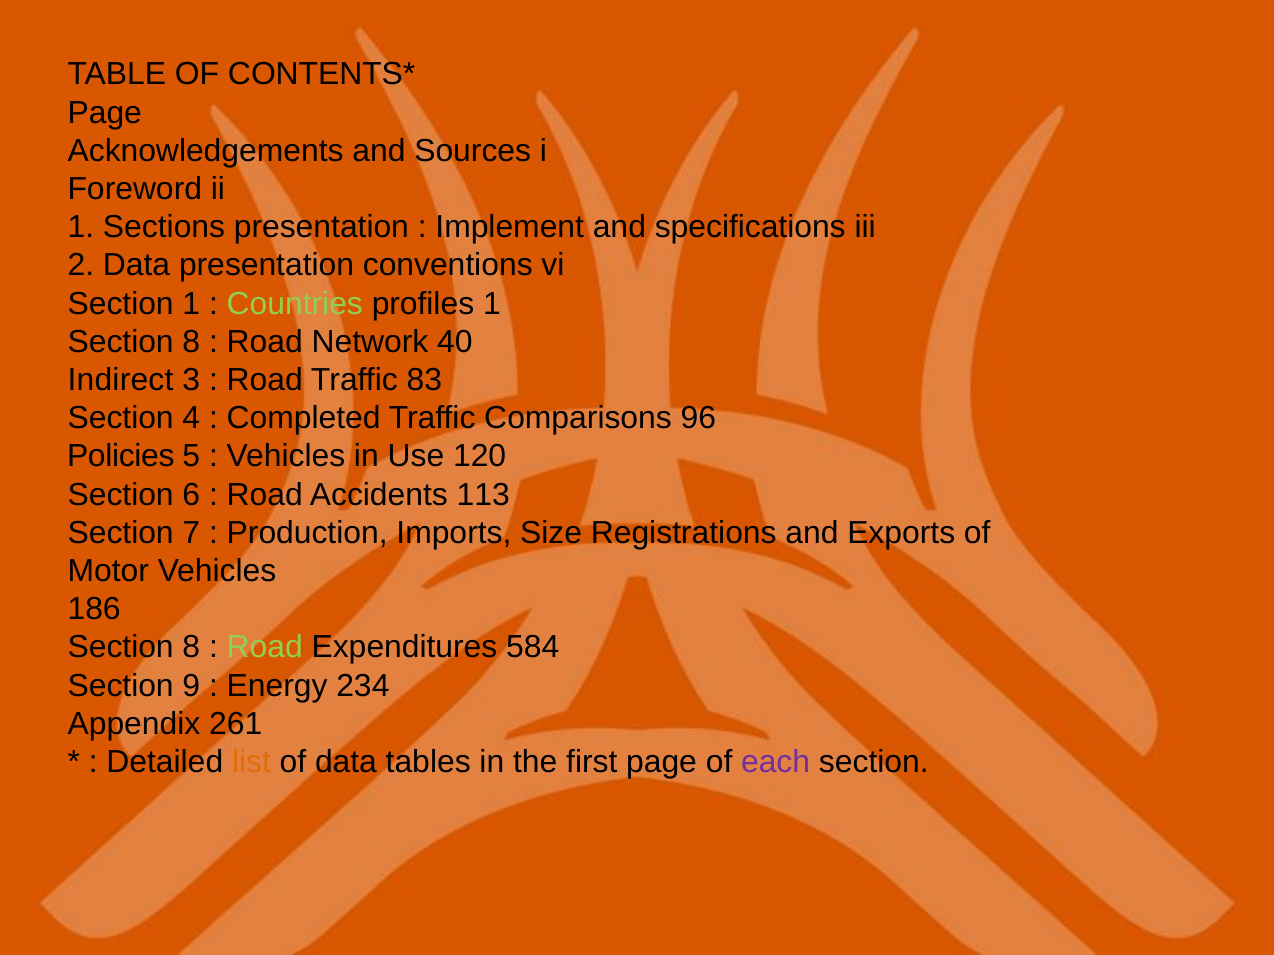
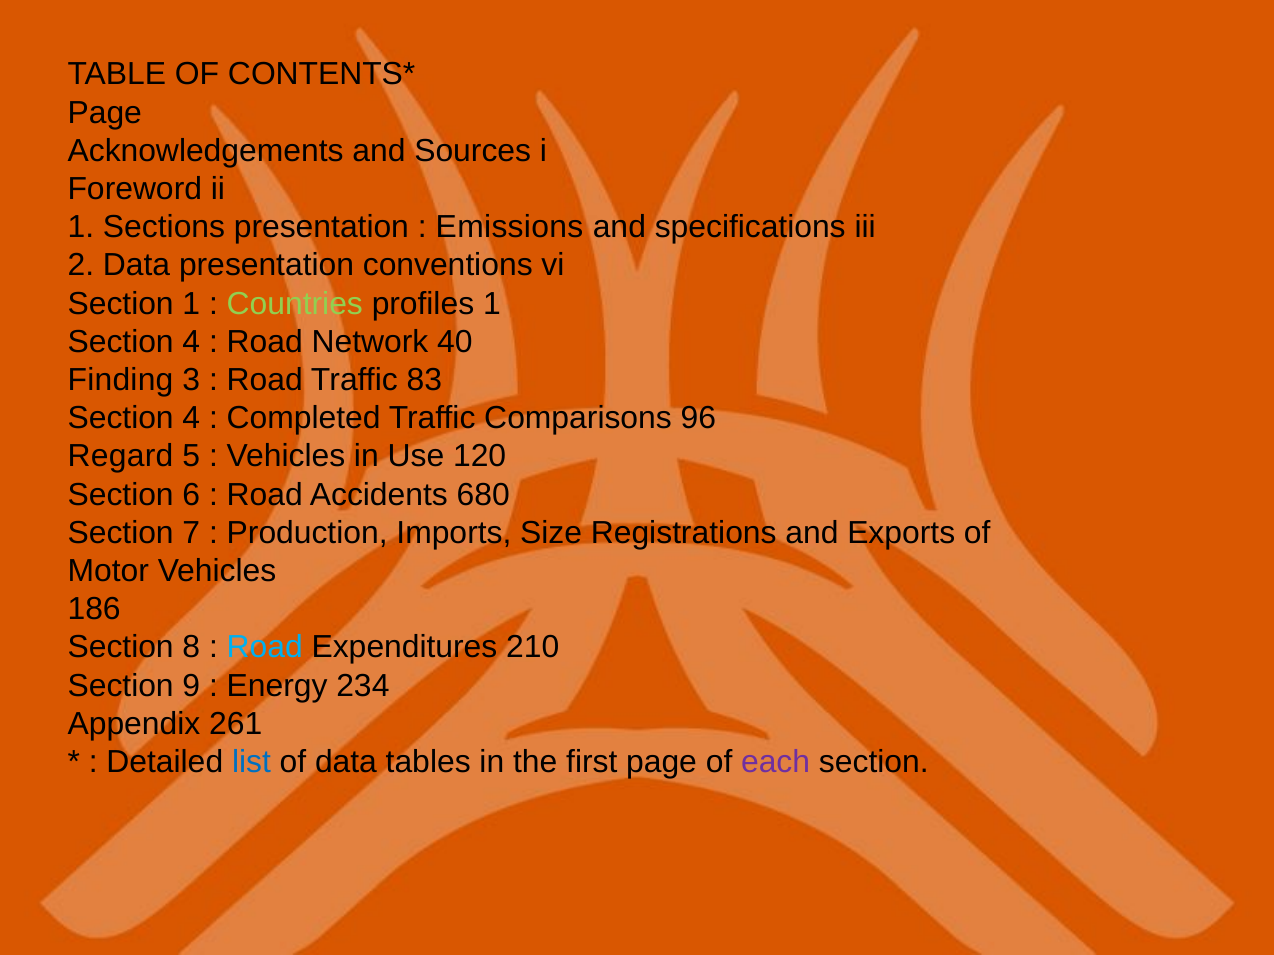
Implement: Implement -> Emissions
8 at (191, 342): 8 -> 4
Indirect: Indirect -> Finding
Policies: Policies -> Regard
113: 113 -> 680
Road at (265, 648) colour: light green -> light blue
584: 584 -> 210
list colour: orange -> blue
